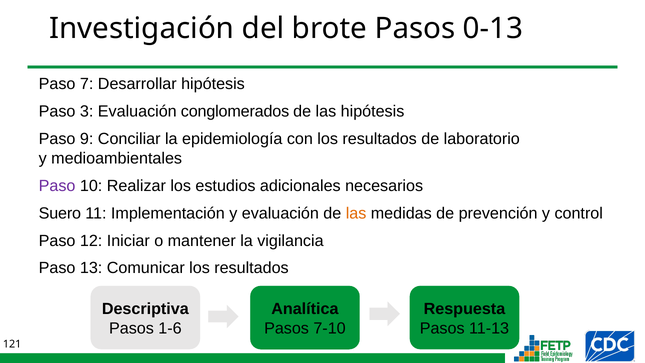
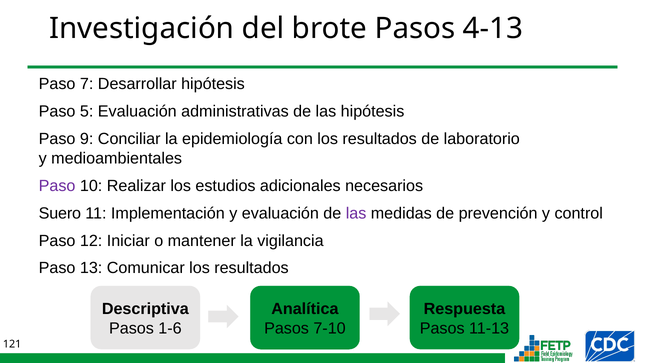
0-13: 0-13 -> 4-13
3: 3 -> 5
conglomerados: conglomerados -> administrativas
las at (356, 213) colour: orange -> purple
